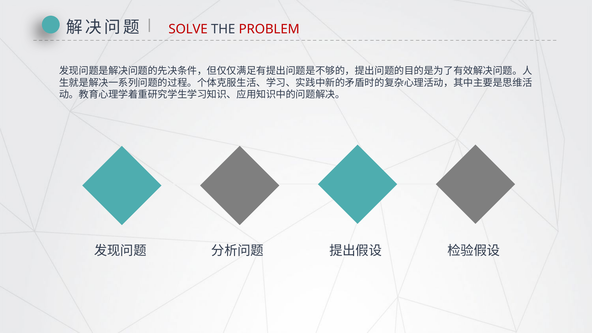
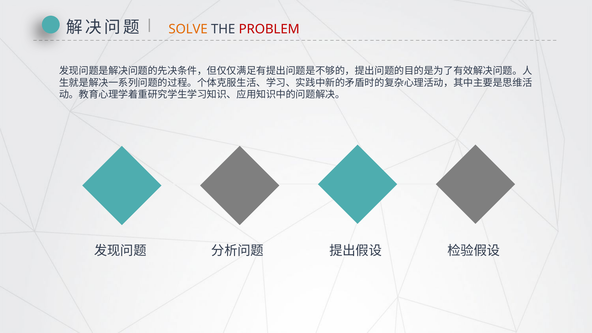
SOLVE colour: red -> orange
